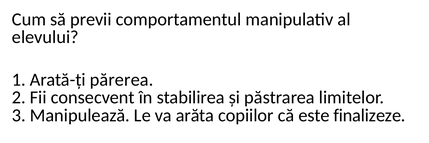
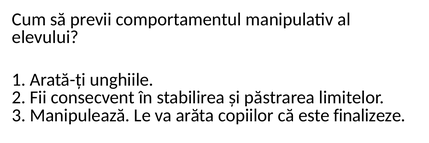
părerea: părerea -> unghiile
